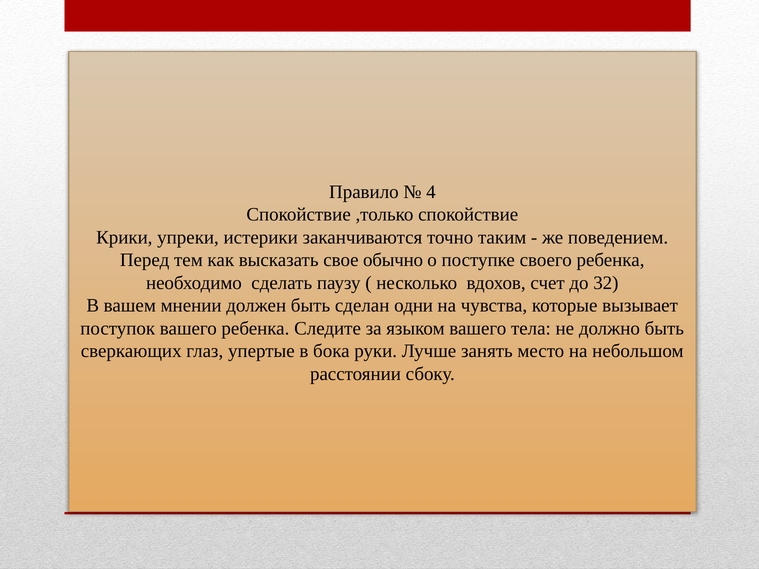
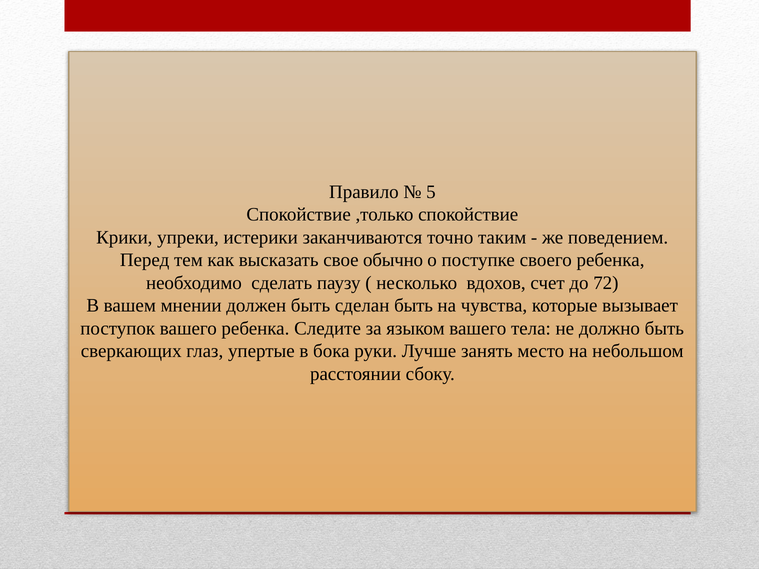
4: 4 -> 5
32: 32 -> 72
сделан одни: одни -> быть
